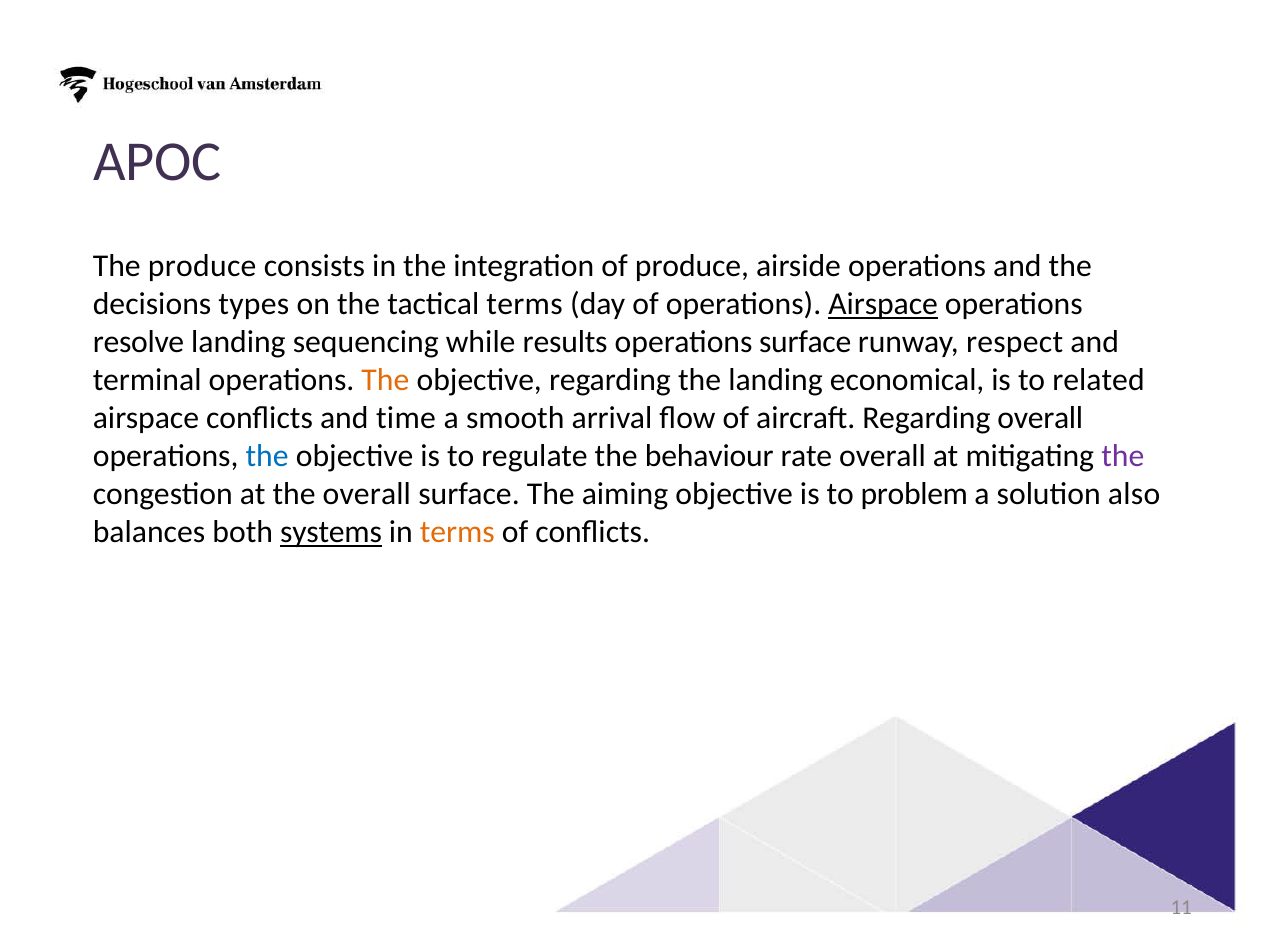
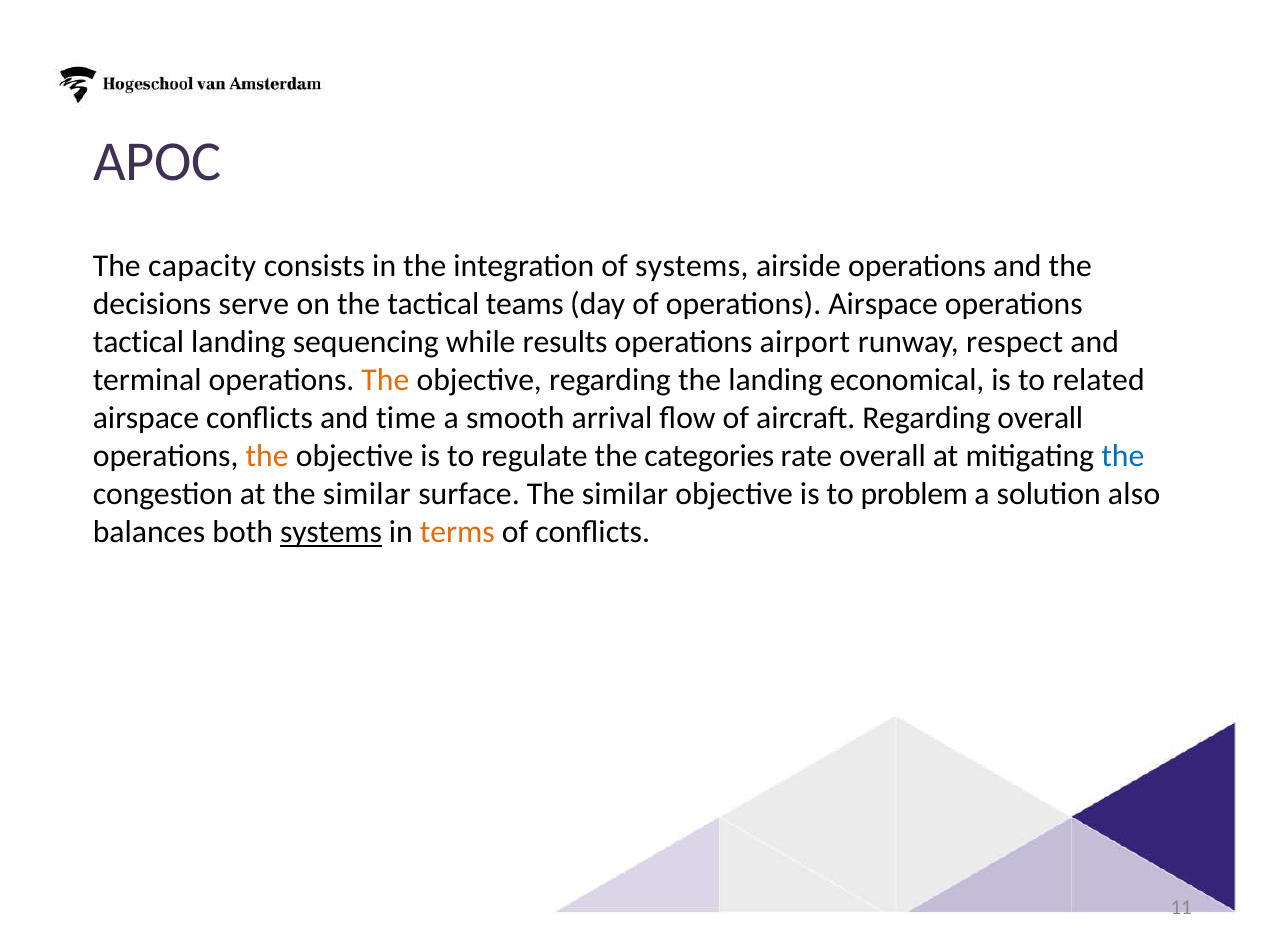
The produce: produce -> capacity
of produce: produce -> systems
types: types -> serve
tactical terms: terms -> teams
Airspace at (883, 304) underline: present -> none
resolve at (139, 342): resolve -> tactical
operations surface: surface -> airport
the at (267, 456) colour: blue -> orange
behaviour: behaviour -> categories
the at (1123, 456) colour: purple -> blue
at the overall: overall -> similar
surface The aiming: aiming -> similar
